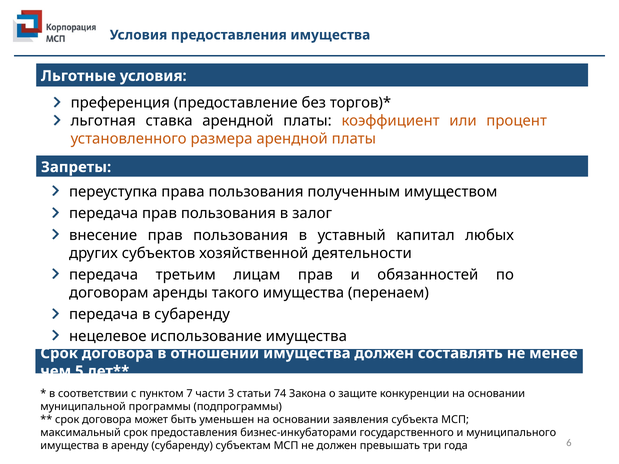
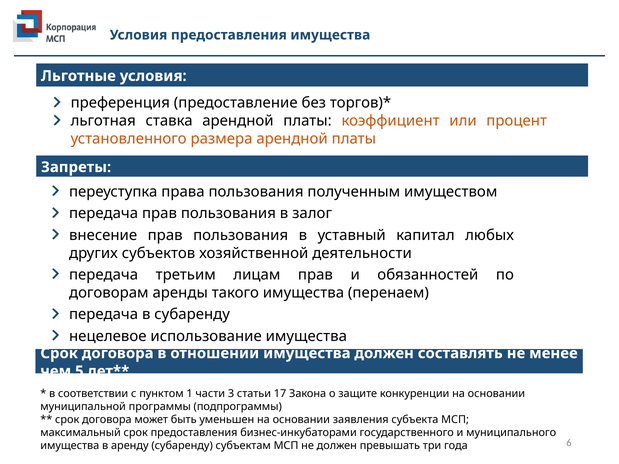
7: 7 -> 1
74: 74 -> 17
